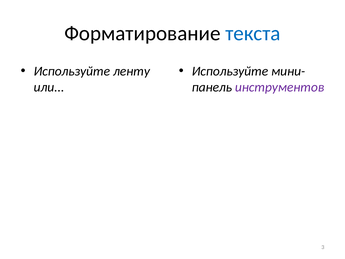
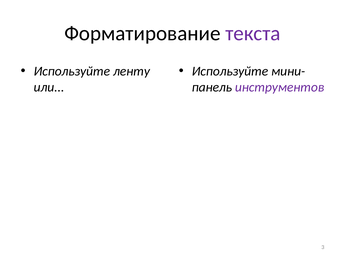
текста colour: blue -> purple
